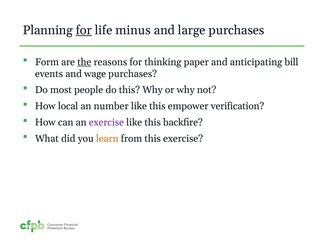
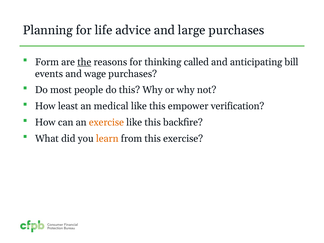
for at (84, 30) underline: present -> none
minus: minus -> advice
paper: paper -> called
local: local -> least
number: number -> medical
exercise at (106, 122) colour: purple -> orange
